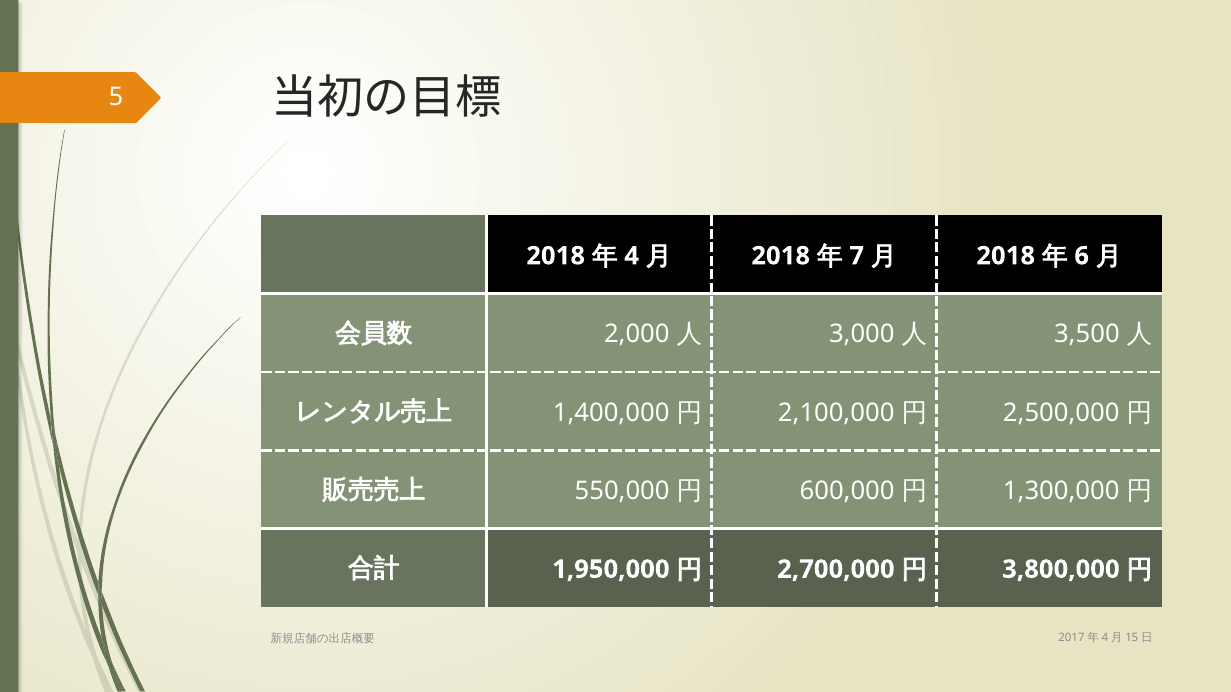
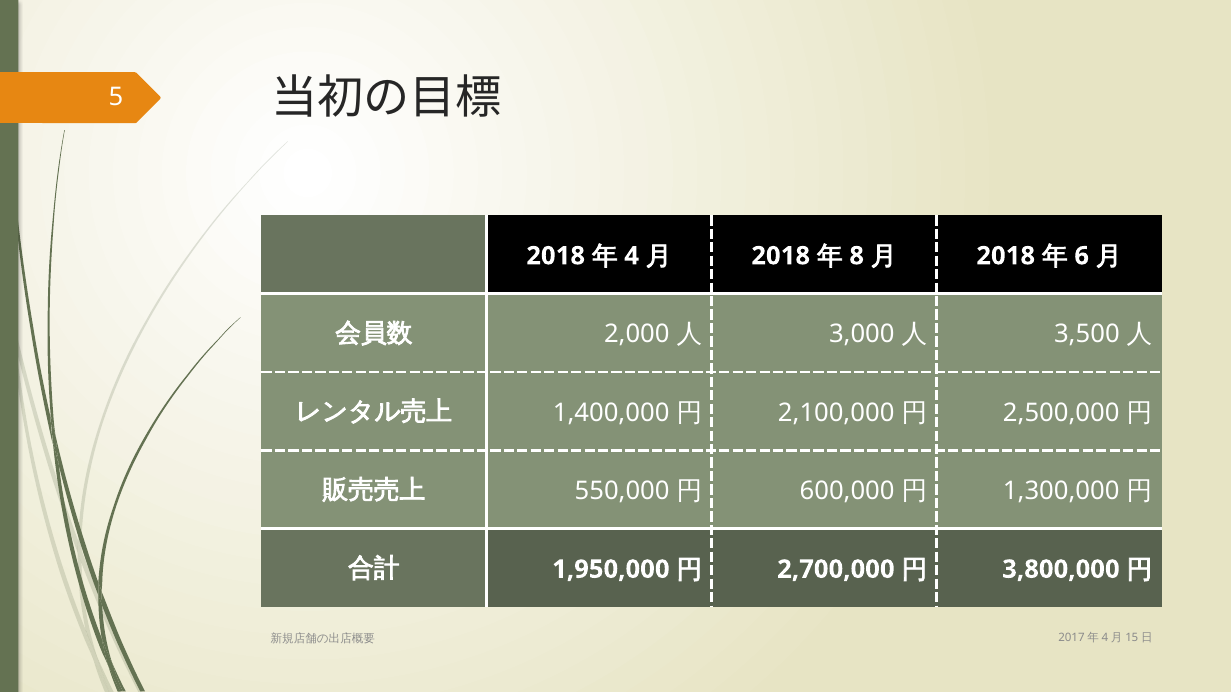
7: 7 -> 8
